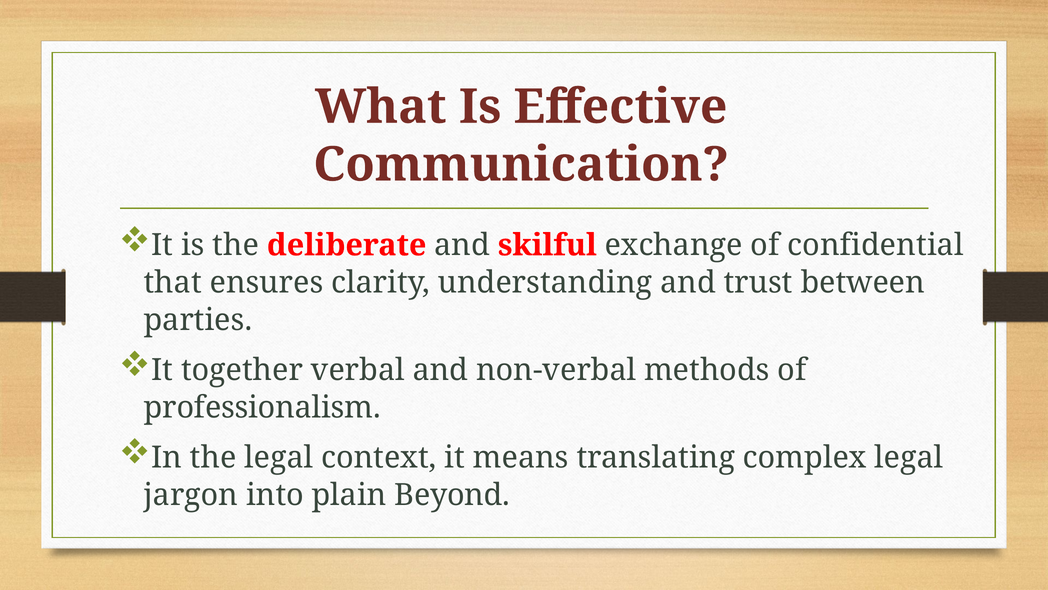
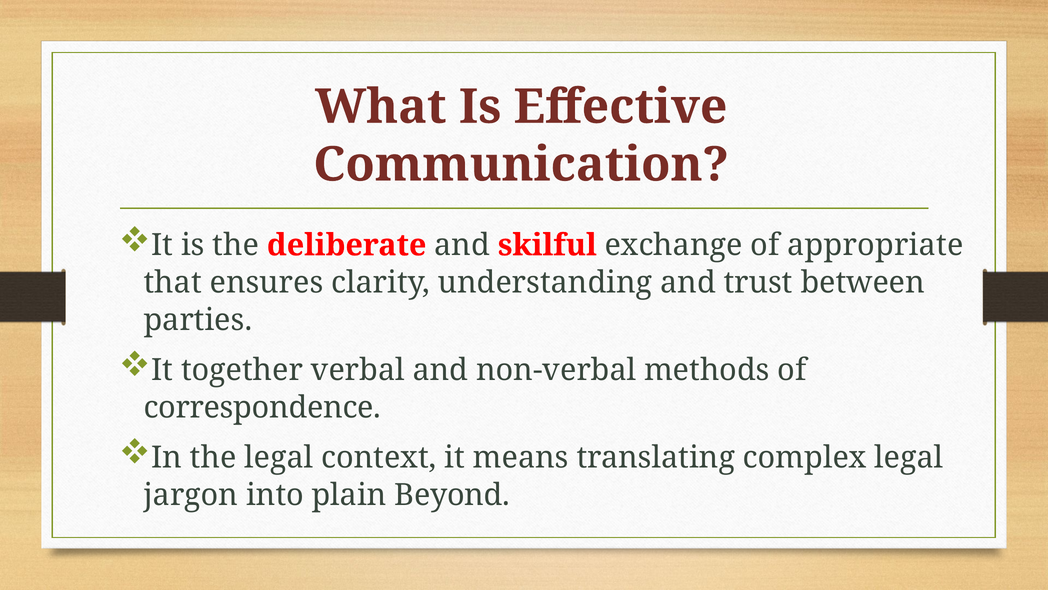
confidential: confidential -> appropriate
professionalism: professionalism -> correspondence
